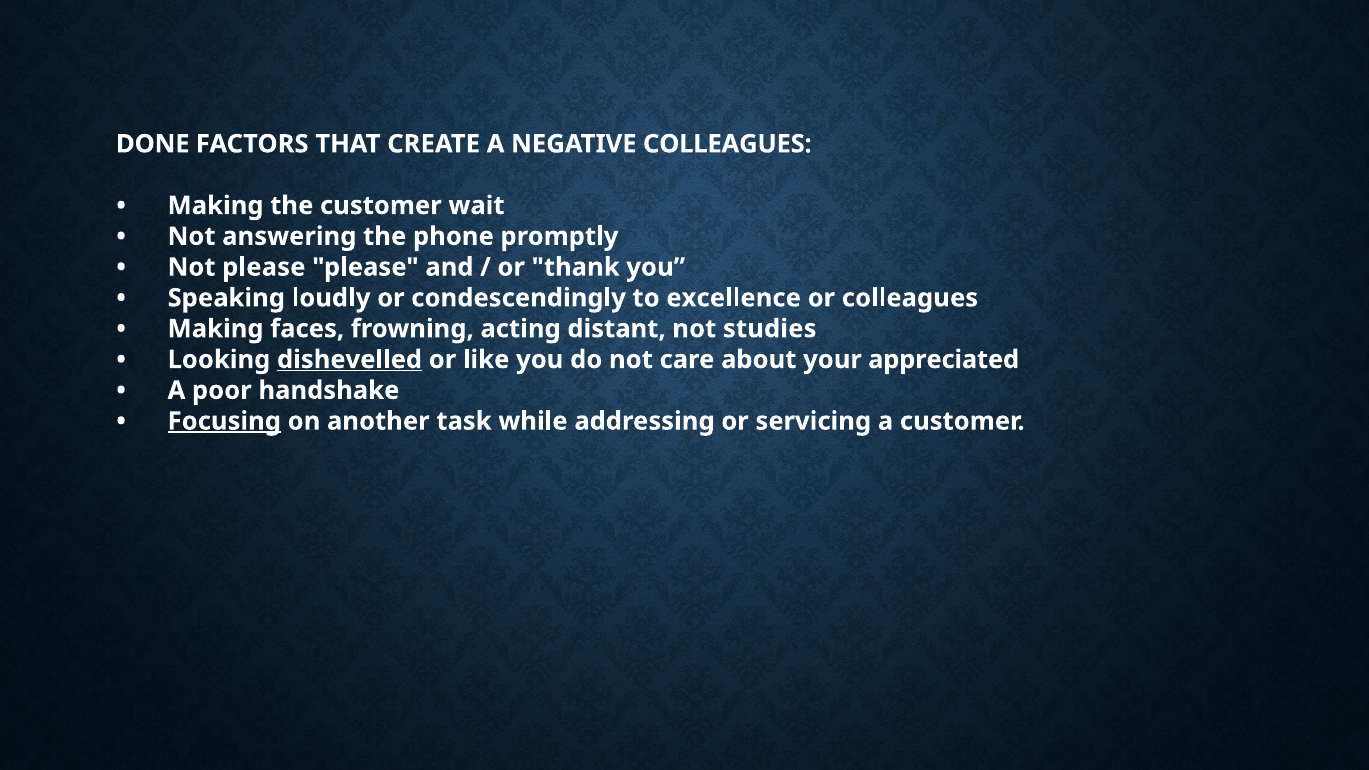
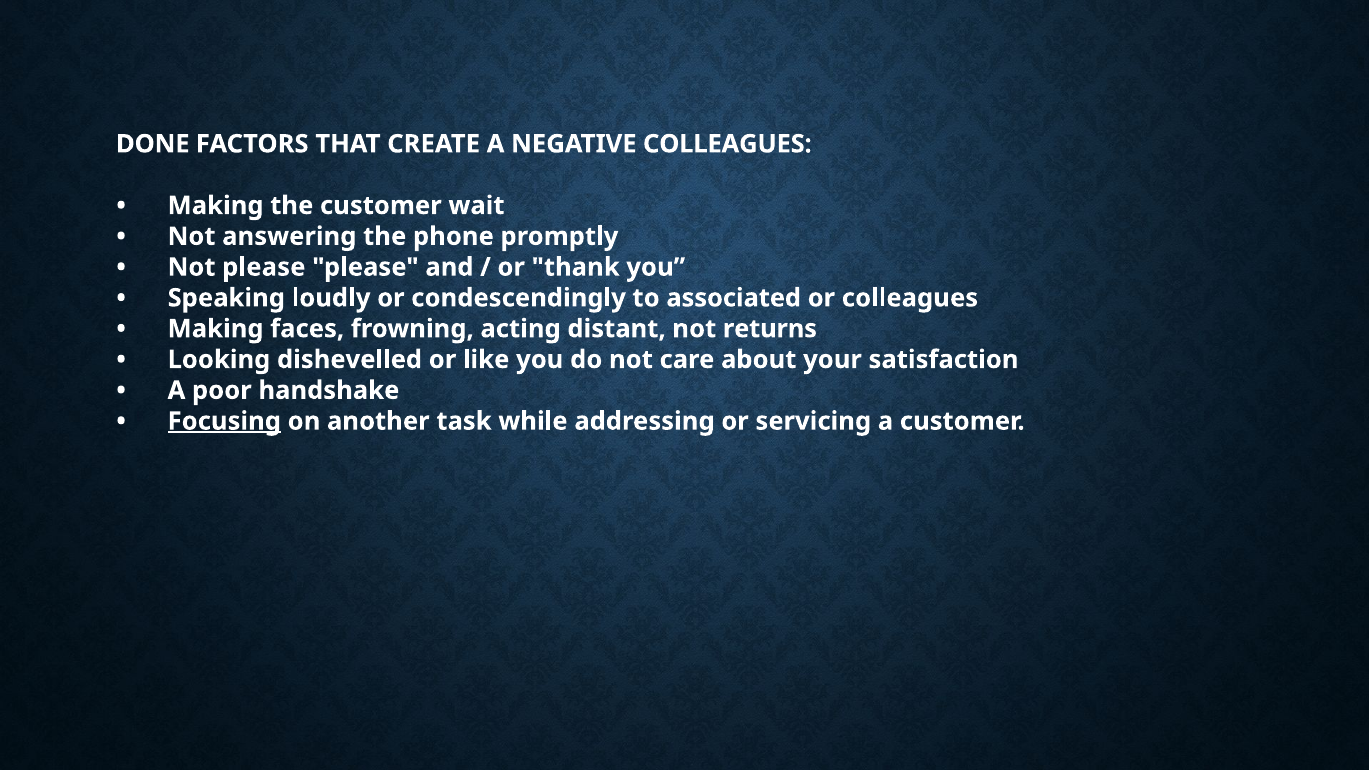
excellence: excellence -> associated
studies: studies -> returns
dishevelled underline: present -> none
appreciated: appreciated -> satisfaction
